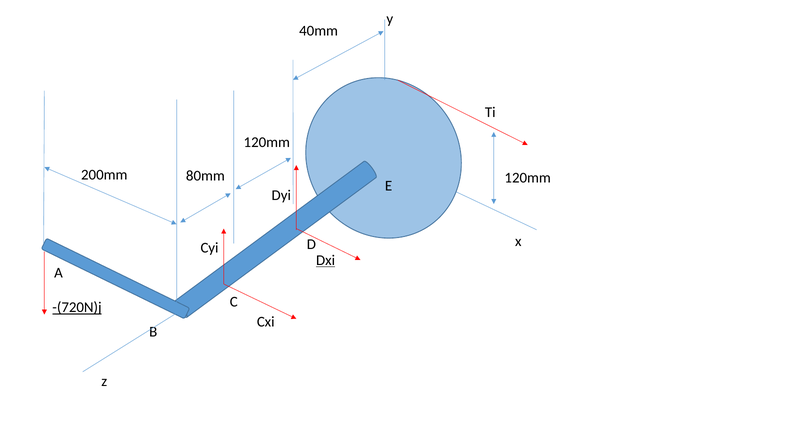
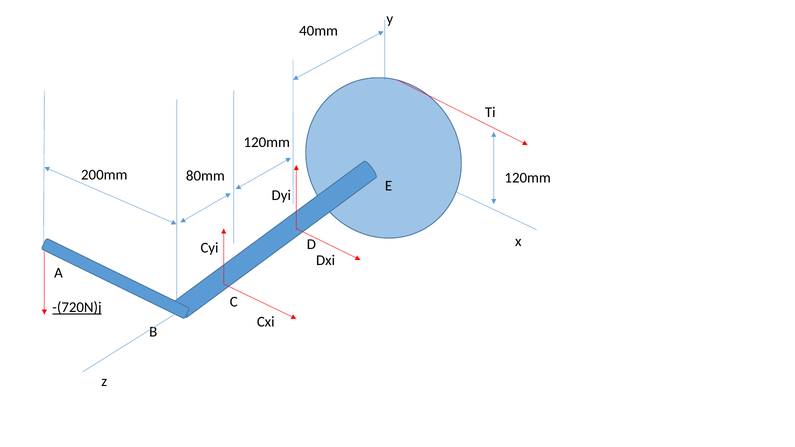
Dxi underline: present -> none
